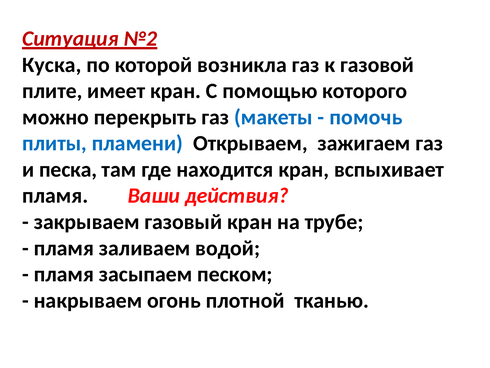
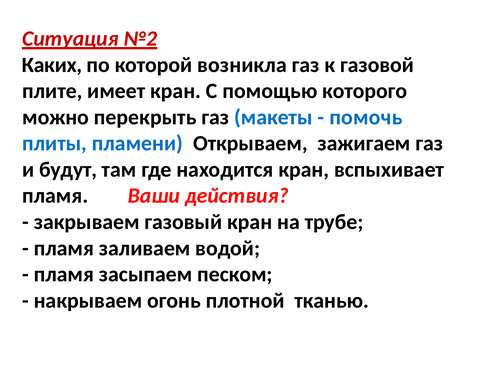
Куска: Куска -> Каких
песка: песка -> будут
